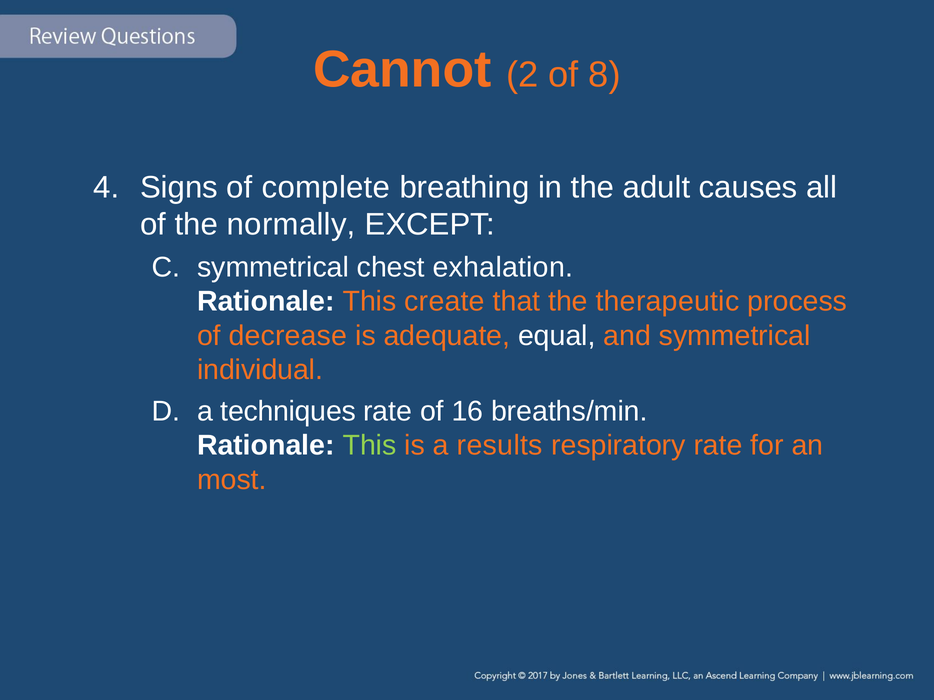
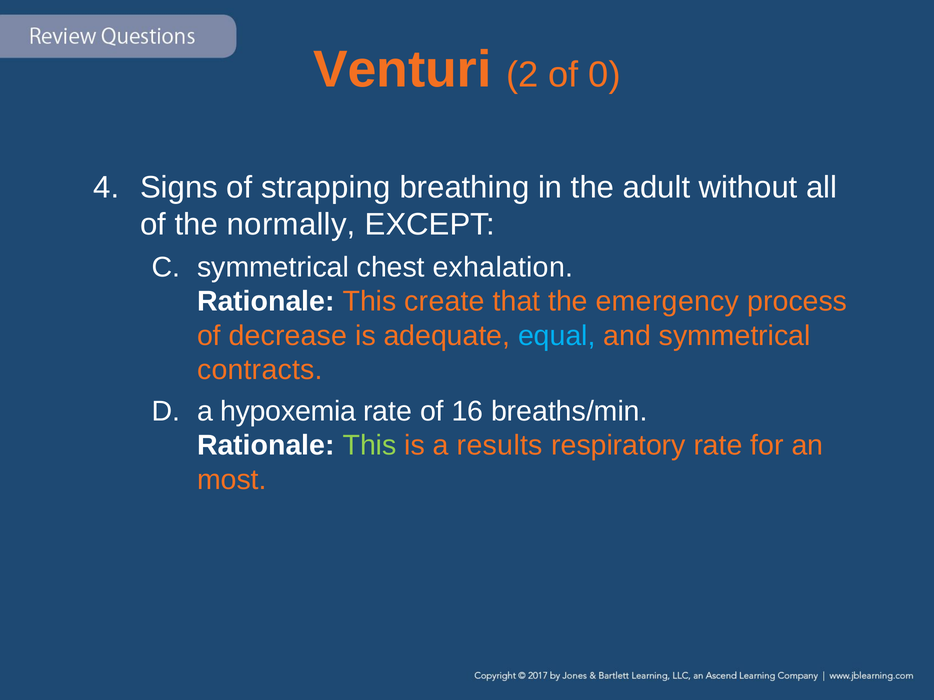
Cannot: Cannot -> Venturi
8: 8 -> 0
complete: complete -> strapping
causes: causes -> without
therapeutic: therapeutic -> emergency
equal colour: white -> light blue
individual: individual -> contracts
techniques: techniques -> hypoxemia
